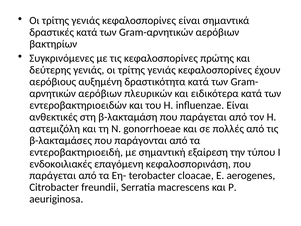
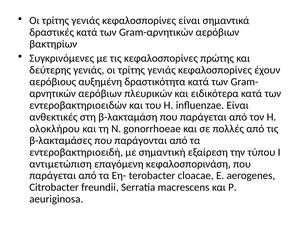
αστεμιζόλη: αστεμιζόλη -> ολοκλήρου
ενδοκοιλιακές: ενδοκοιλιακές -> αντιμετώπιση
